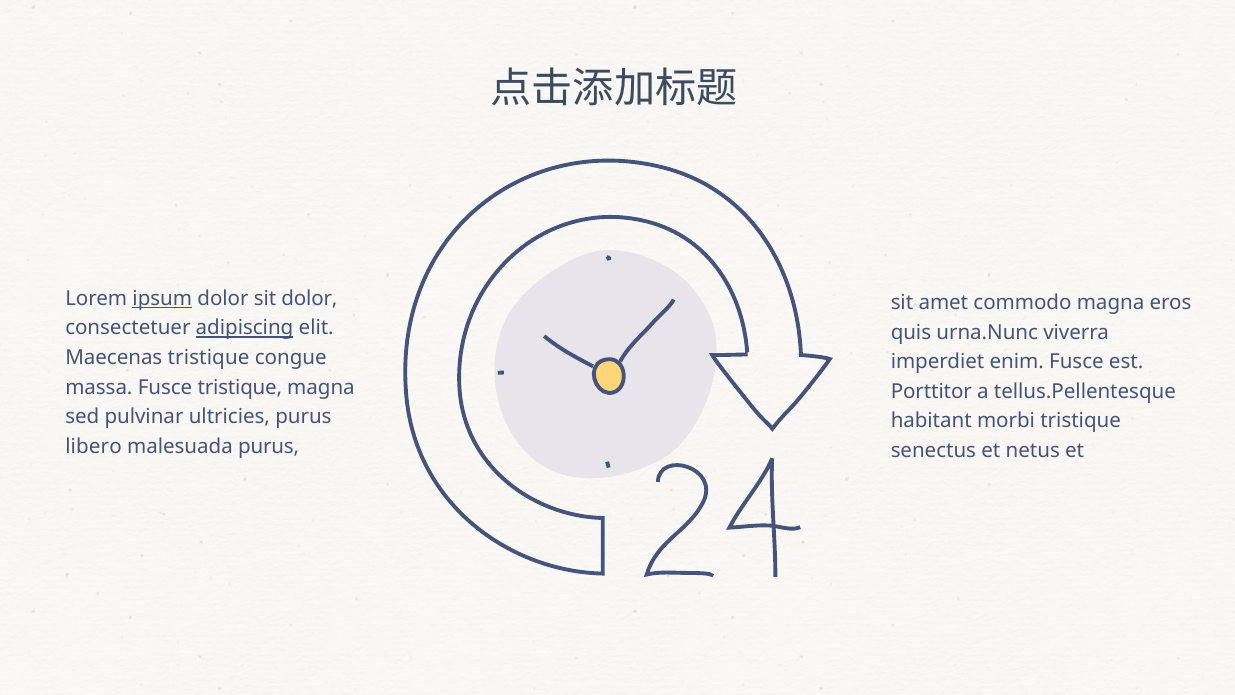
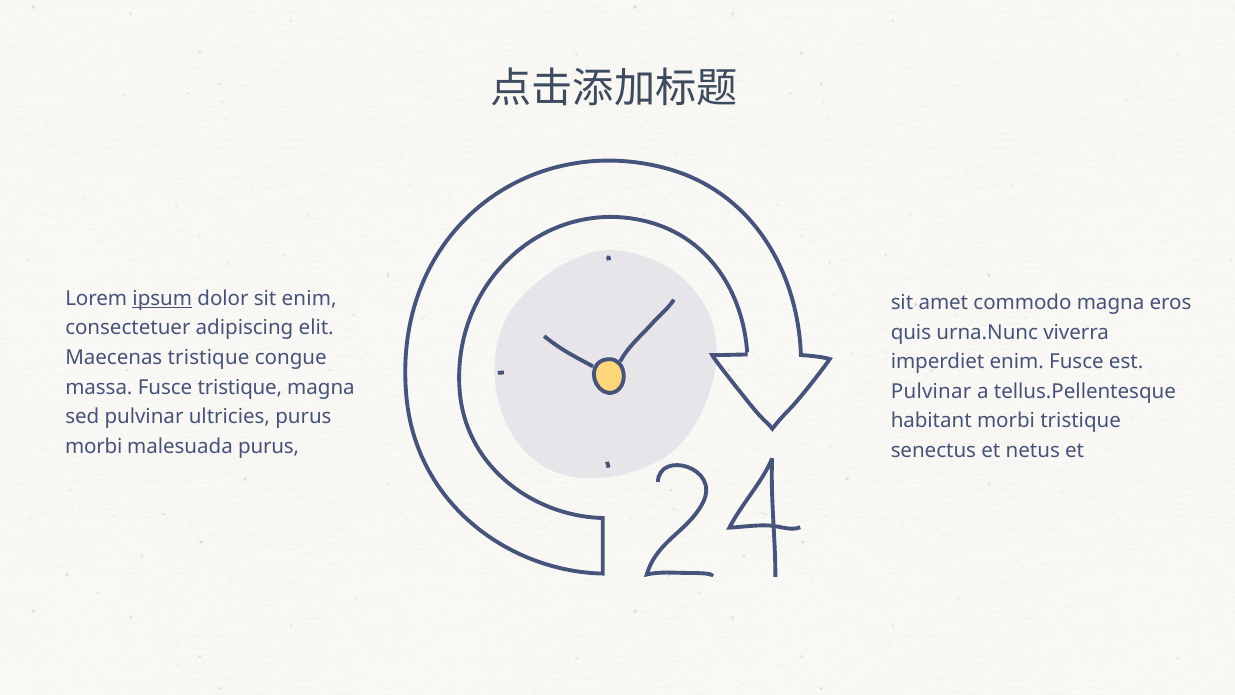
sit dolor: dolor -> enim
adipiscing underline: present -> none
Porttitor at (931, 391): Porttitor -> Pulvinar
libero at (94, 446): libero -> morbi
